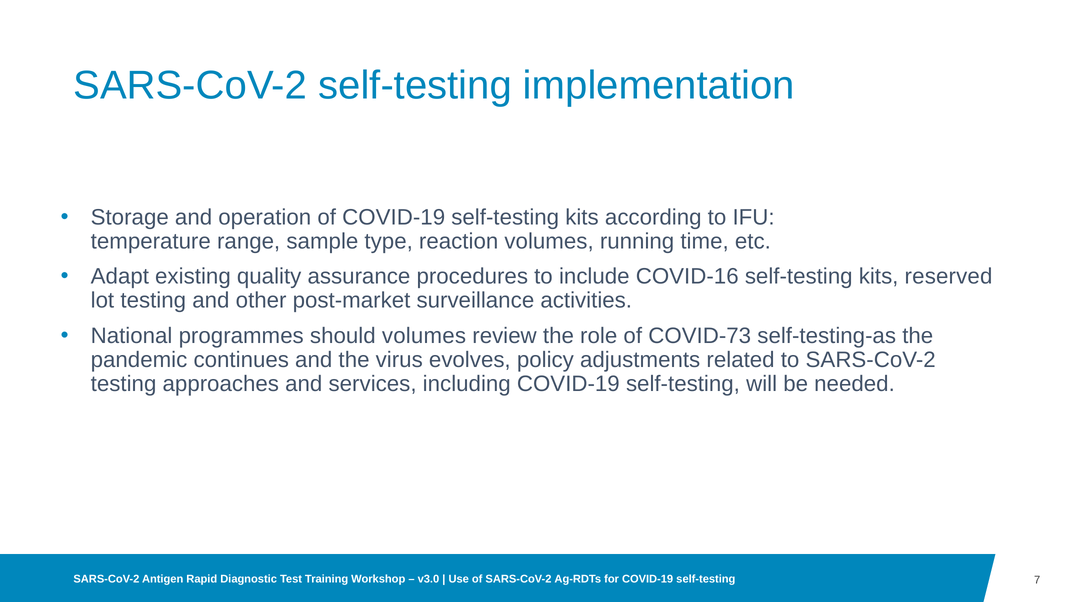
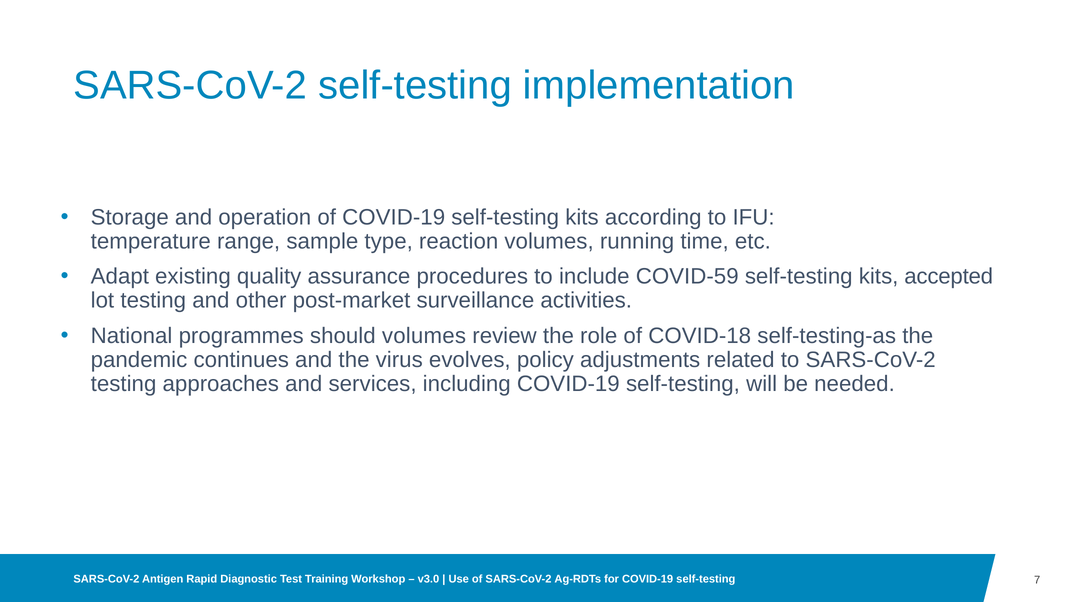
COVID-16: COVID-16 -> COVID-59
reserved: reserved -> accepted
COVID-73: COVID-73 -> COVID-18
